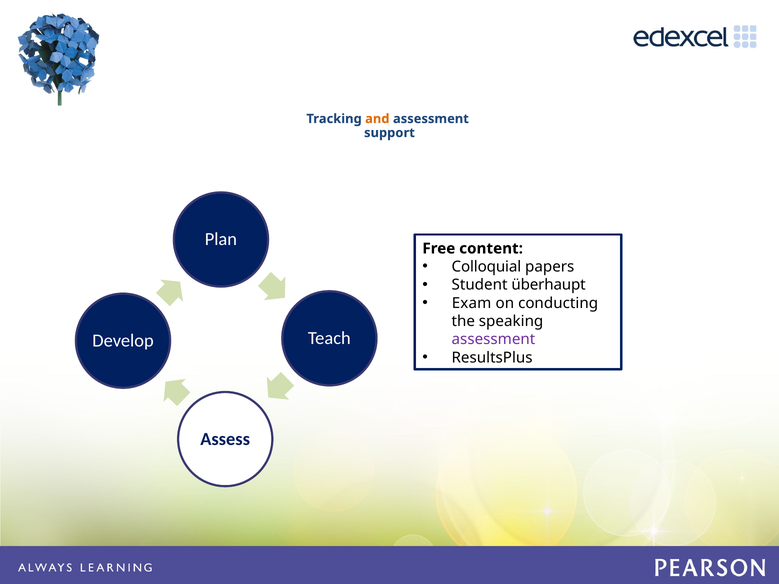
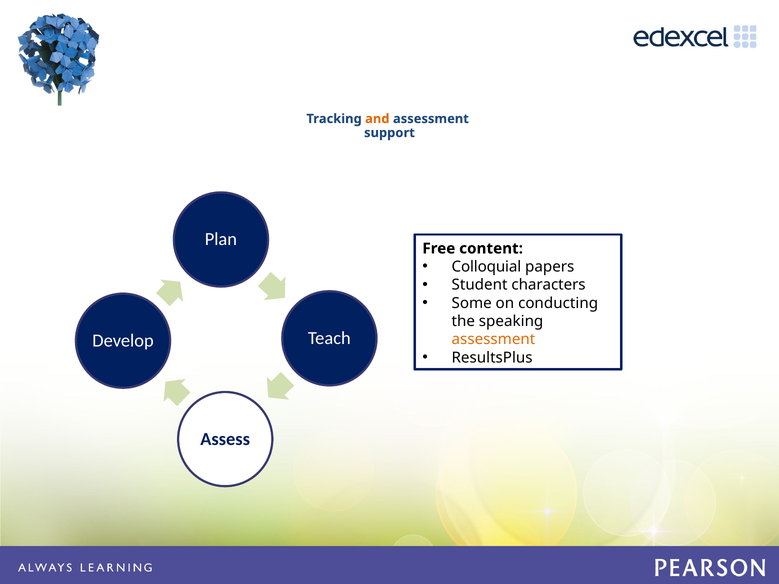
überhaupt: überhaupt -> characters
Exam: Exam -> Some
assessment at (493, 340) colour: purple -> orange
